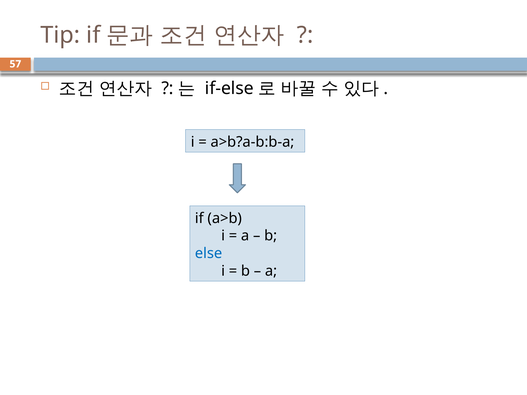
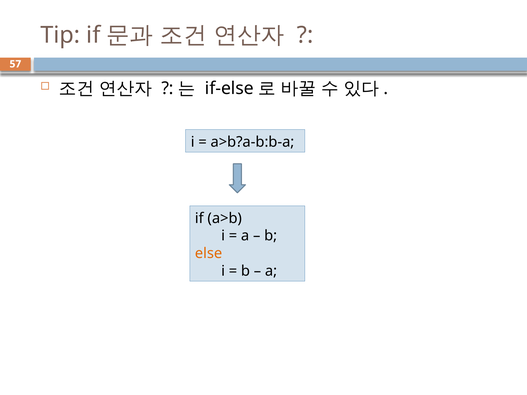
else colour: blue -> orange
